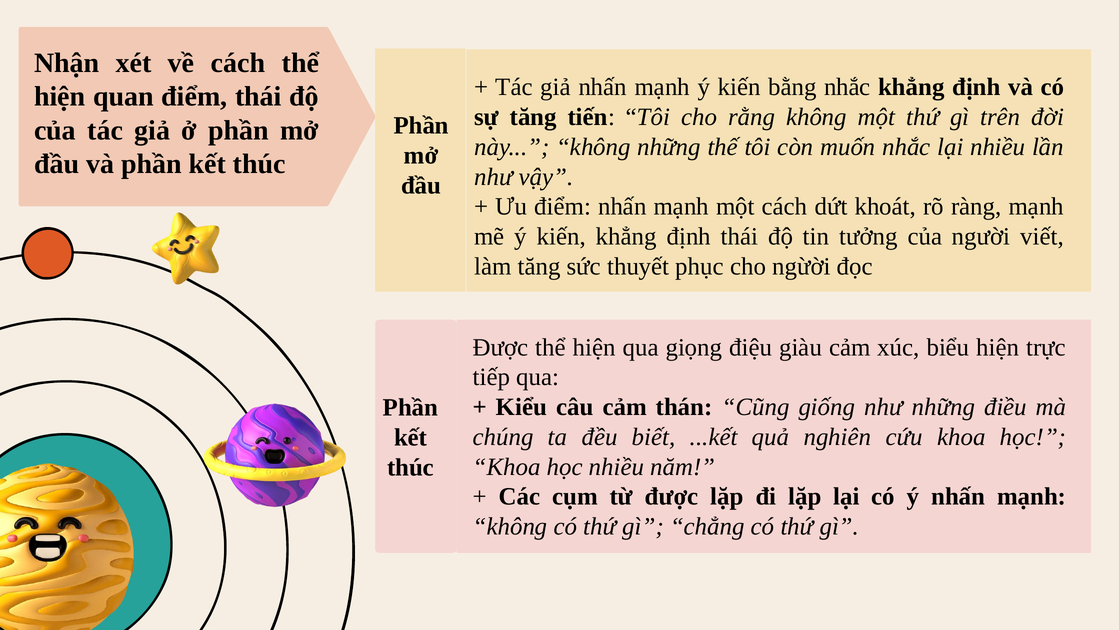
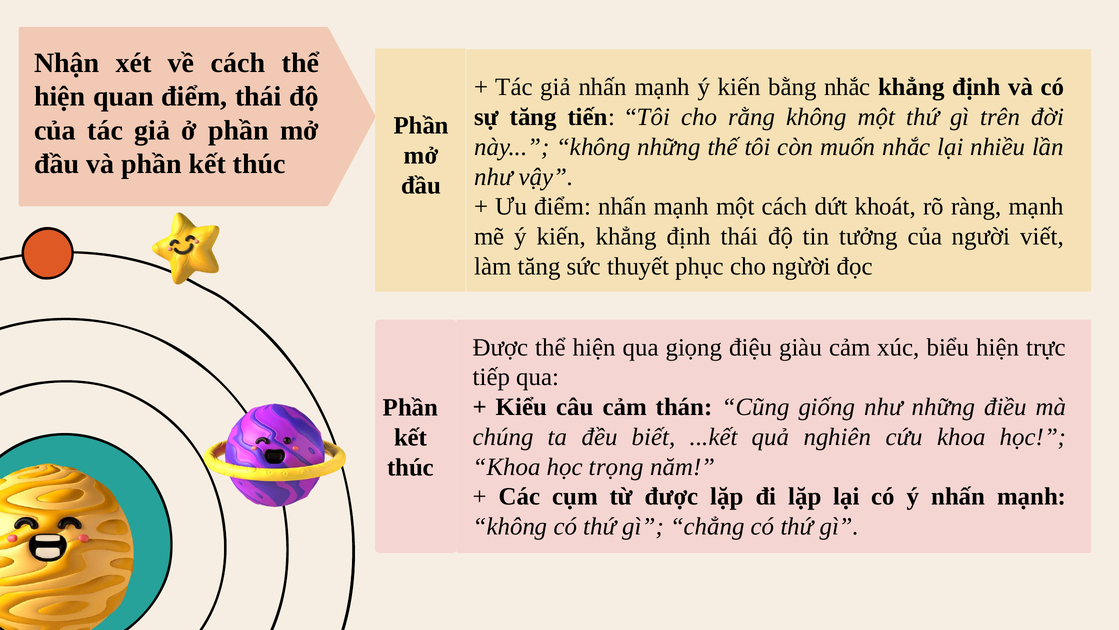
học nhiều: nhiều -> trọng
